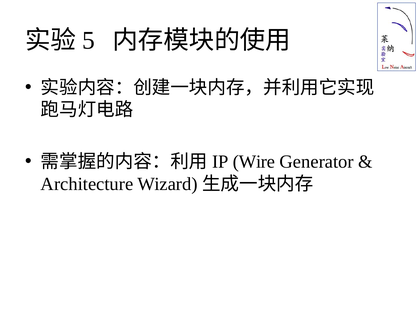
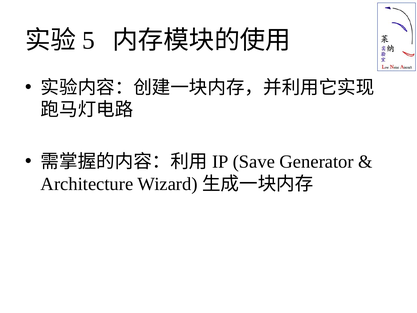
Wire: Wire -> Save
